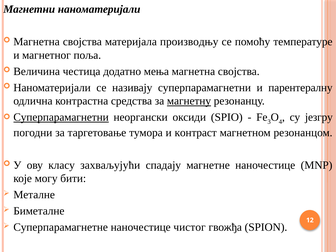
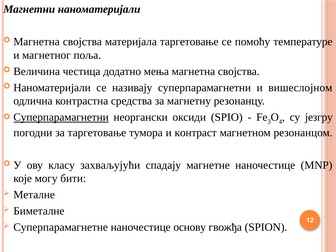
материјала производњу: производњу -> таргетовање
парентералну: парентералну -> вишеслојном
магнетну underline: present -> none
чистог: чистог -> основу
